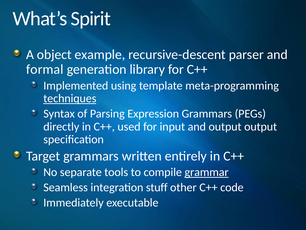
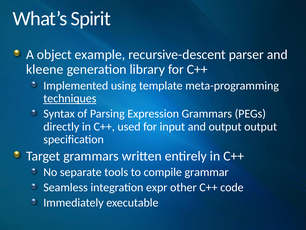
formal: formal -> kleene
grammar underline: present -> none
stuff: stuff -> expr
